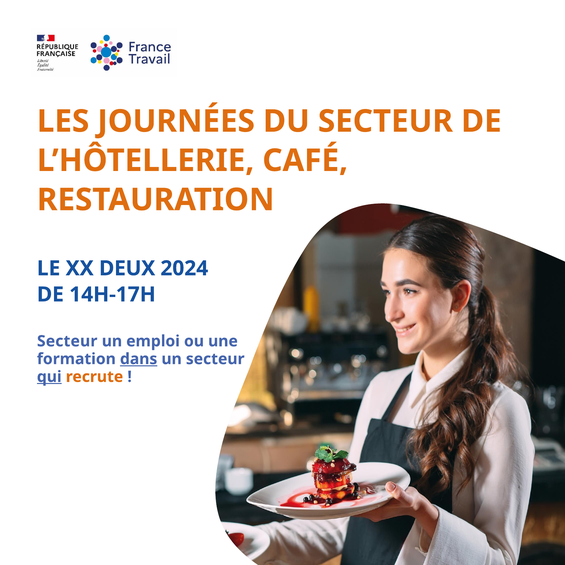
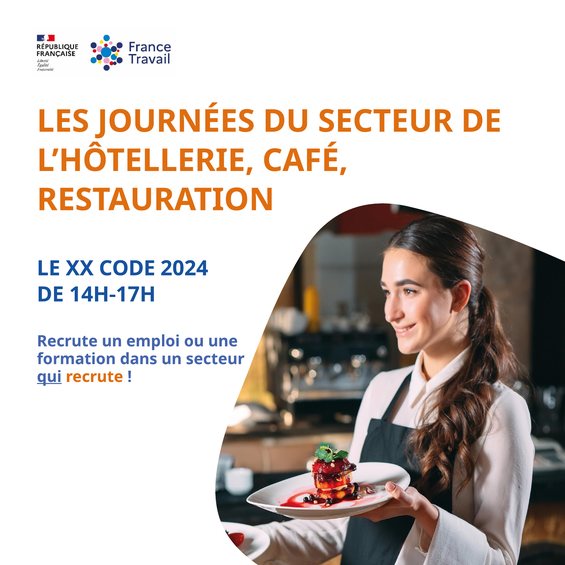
DEUX: DEUX -> CODE
Secteur at (67, 341): Secteur -> Recrute
dans underline: present -> none
